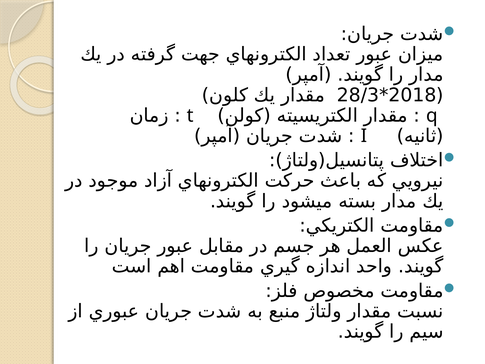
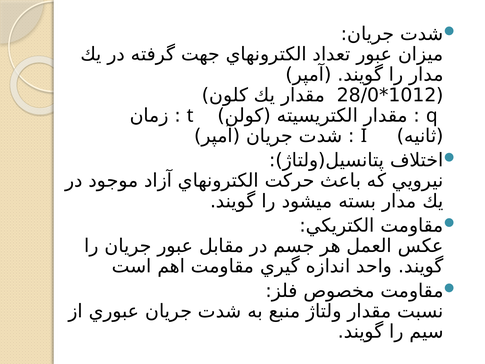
28/3: 28/3 -> 28/0
2018: 2018 -> 1012
